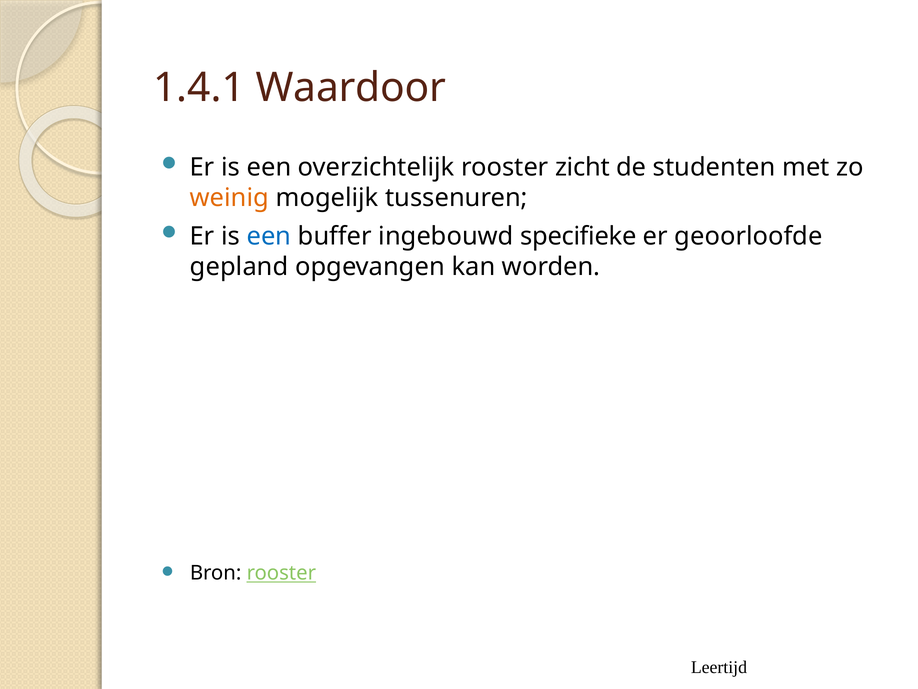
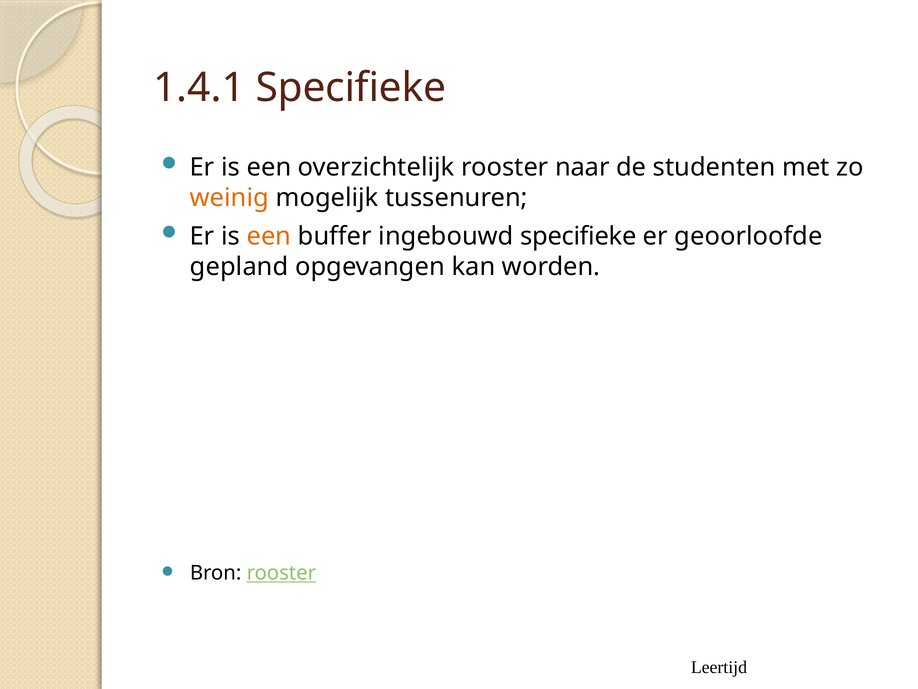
1.4.1 Waardoor: Waardoor -> Specifieke
zicht: zicht -> naar
een at (269, 236) colour: blue -> orange
